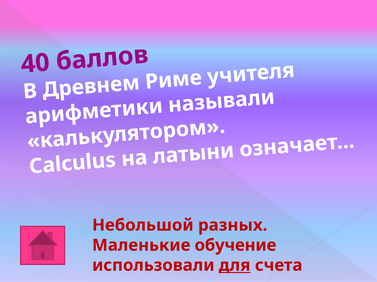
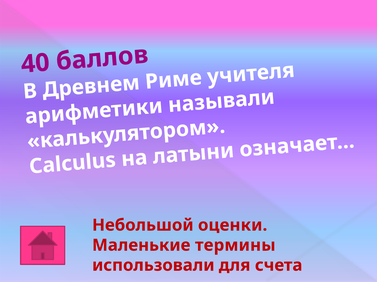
разных: разных -> оценки
обучение: обучение -> термины
для underline: present -> none
